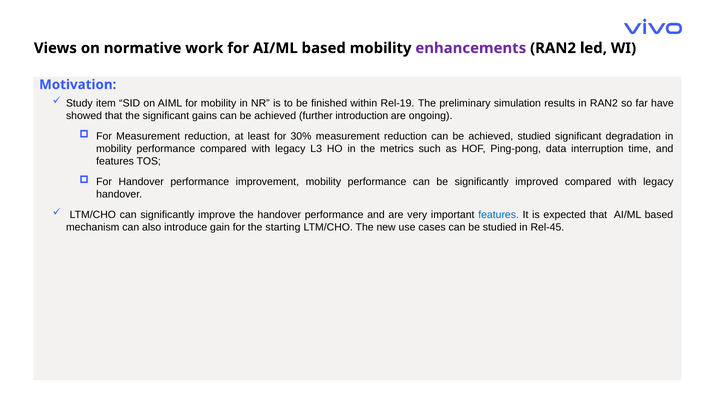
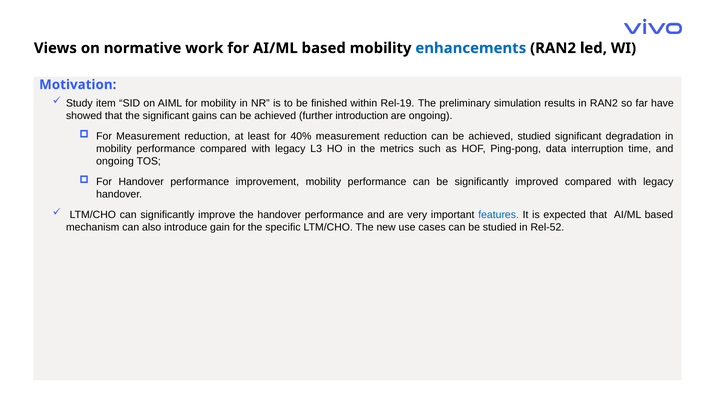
enhancements colour: purple -> blue
30%: 30% -> 40%
features at (115, 161): features -> ongoing
starting: starting -> specific
Rel-45: Rel-45 -> Rel-52
